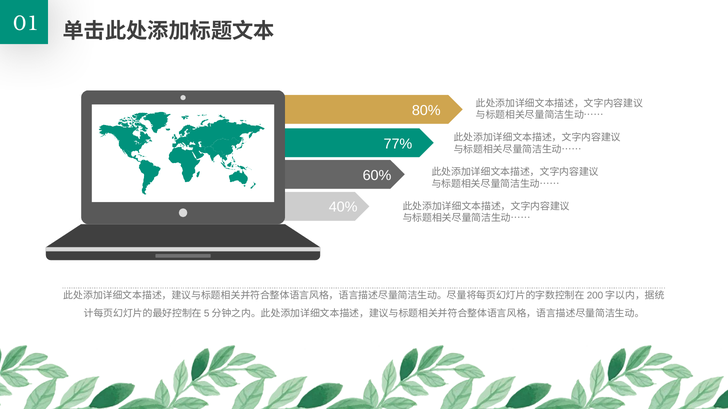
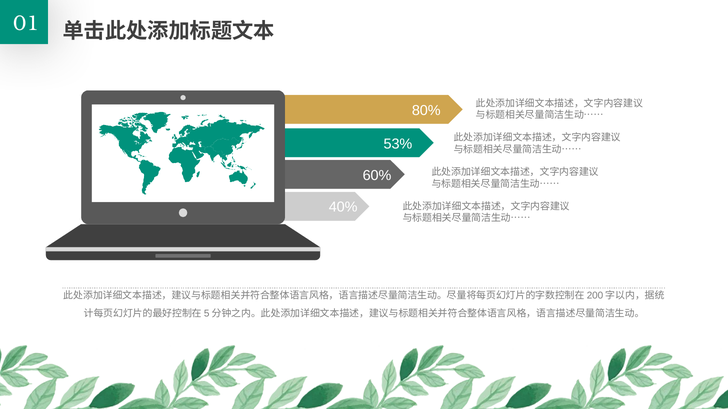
77%: 77% -> 53%
